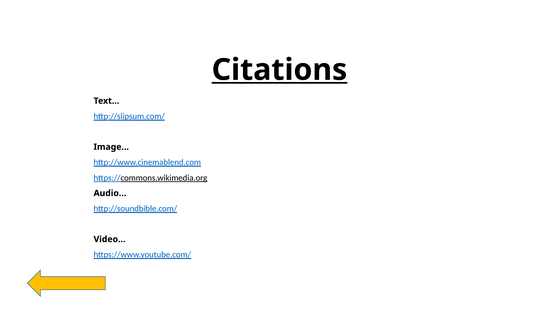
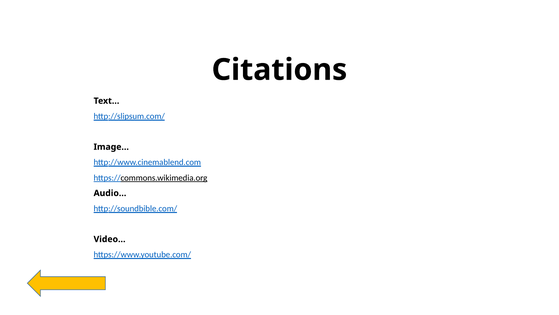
Citations underline: present -> none
